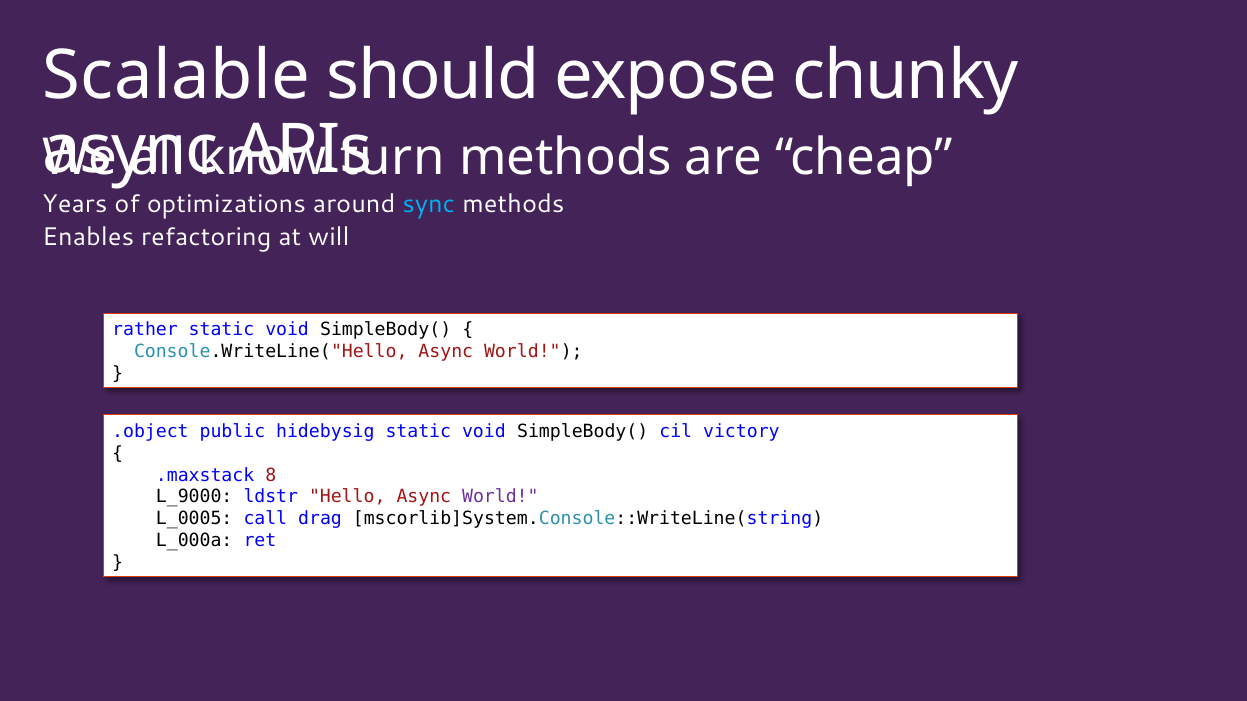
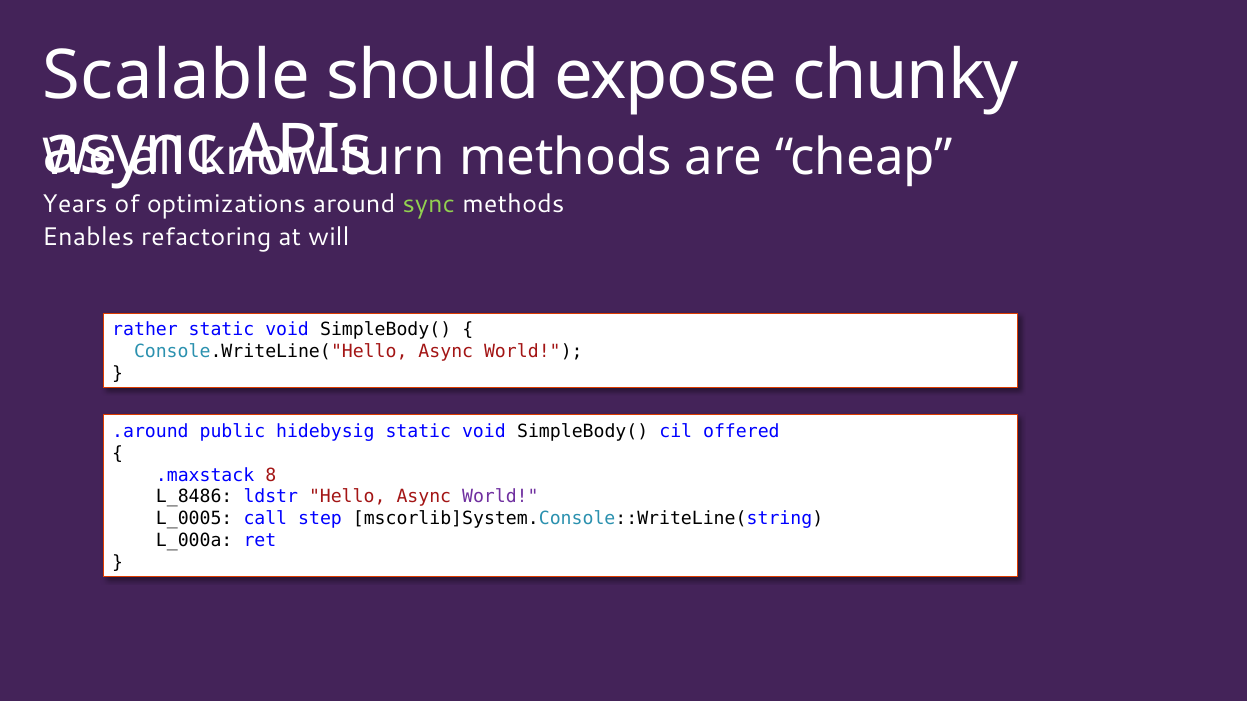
sync colour: light blue -> light green
.object: .object -> .around
victory: victory -> offered
L_9000: L_9000 -> L_8486
drag: drag -> step
